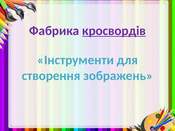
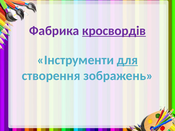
для underline: none -> present
